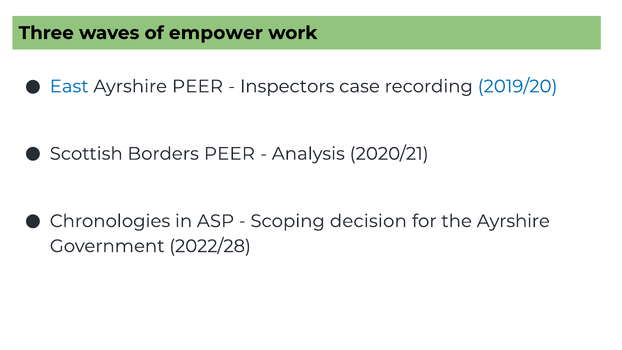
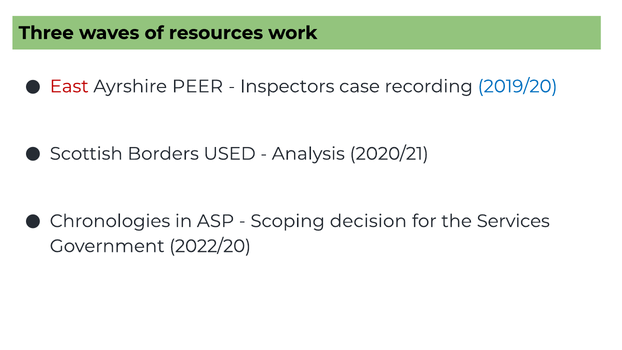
empower: empower -> resources
East colour: blue -> red
Borders PEER: PEER -> USED
the Ayrshire: Ayrshire -> Services
2022/28: 2022/28 -> 2022/20
